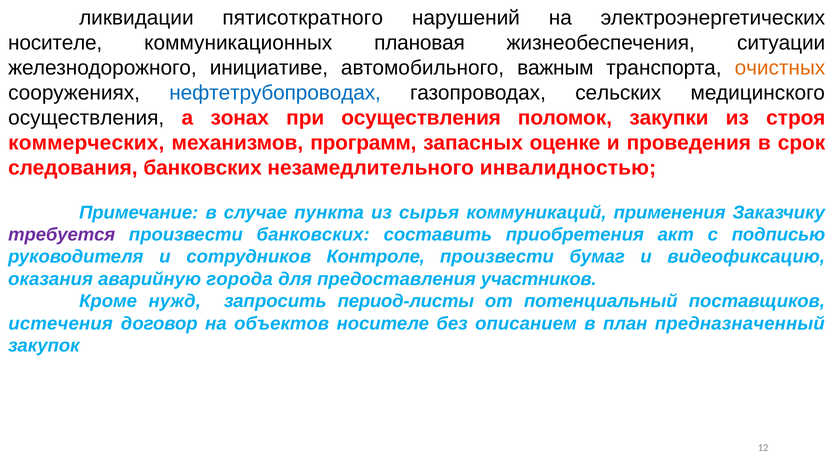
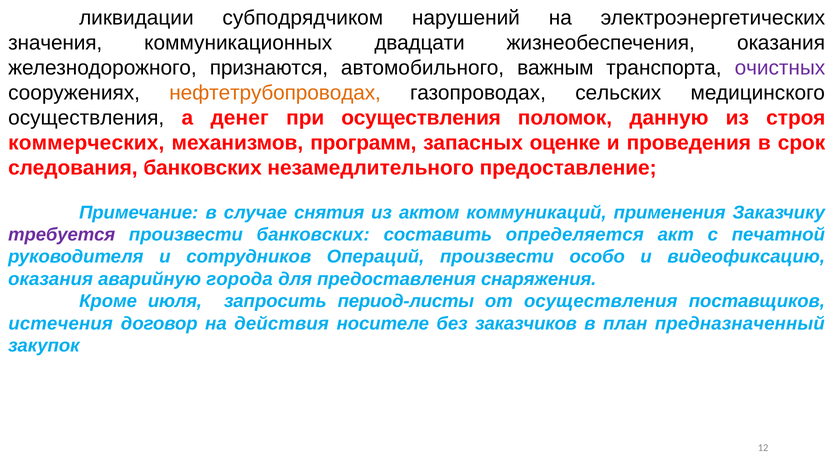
пятисоткратного: пятисоткратного -> субподрядчиком
носителе at (55, 43): носителе -> значения
плановая: плановая -> двадцати
жизнеобеспечения ситуации: ситуации -> оказания
инициативе: инициативе -> признаются
очистных colour: orange -> purple
нефтетрубопроводах colour: blue -> orange
зонах: зонах -> денег
закупки: закупки -> данную
инвалидностью: инвалидностью -> предоставление
пункта: пункта -> снятия
сырья: сырья -> актом
приобретения: приобретения -> определяется
подписью: подписью -> печатной
Контроле: Контроле -> Операций
бумаг: бумаг -> особо
участников: участников -> снаряжения
нужд: нужд -> июля
от потенциальный: потенциальный -> осуществления
объектов: объектов -> действия
описанием: описанием -> заказчиков
